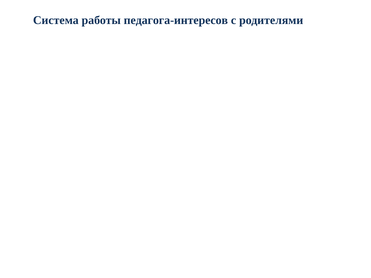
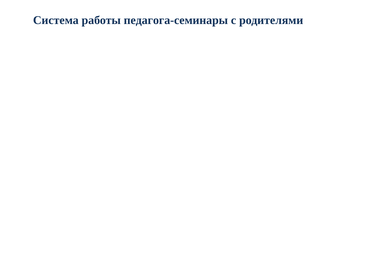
педагога-интересов: педагога-интересов -> педагога-семинары
